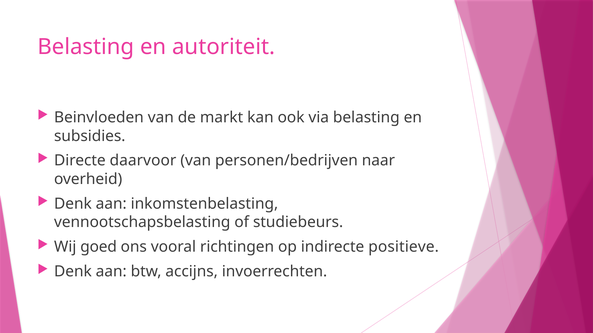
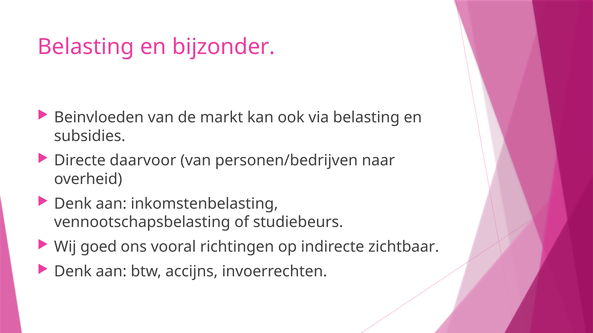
autoriteit: autoriteit -> bijzonder
positieve: positieve -> zichtbaar
